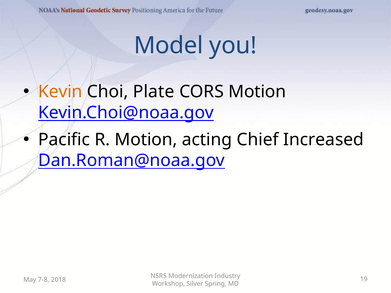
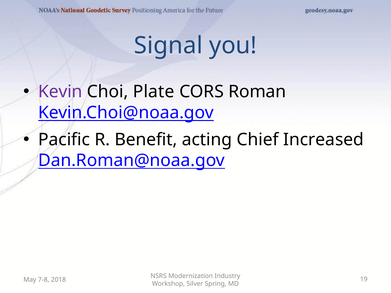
Model: Model -> Signal
Kevin colour: orange -> purple
CORS Motion: Motion -> Roman
R Motion: Motion -> Benefit
